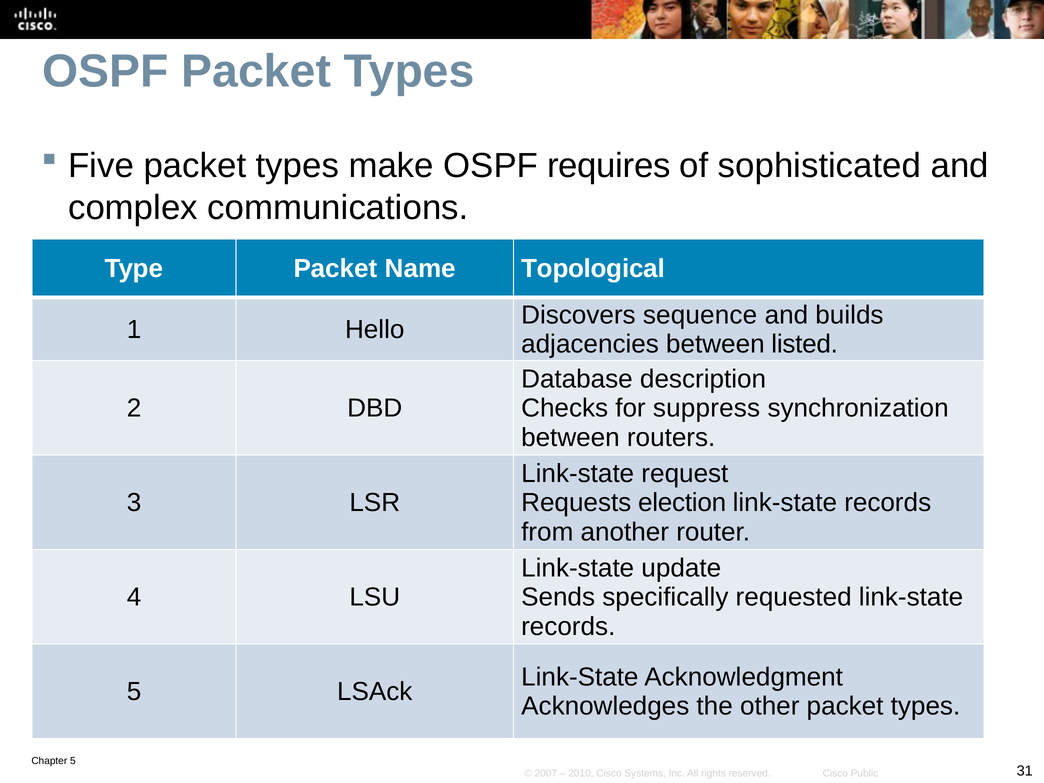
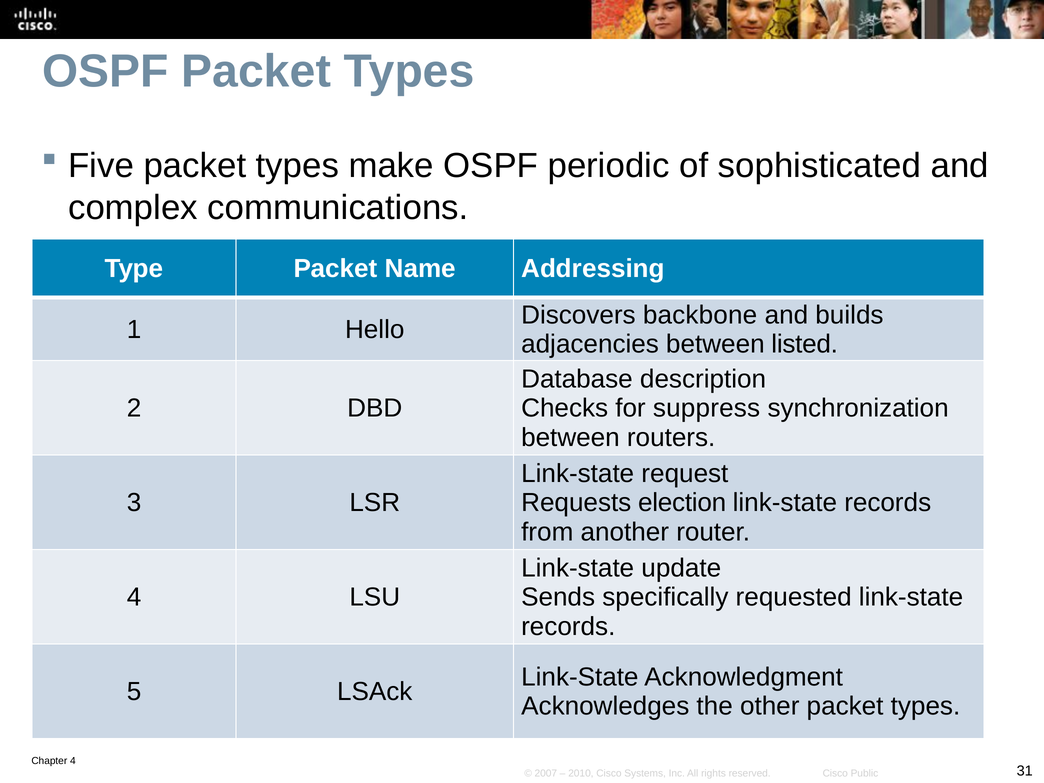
requires: requires -> periodic
Topological: Topological -> Addressing
sequence: sequence -> backbone
5 at (73, 761): 5 -> 4
